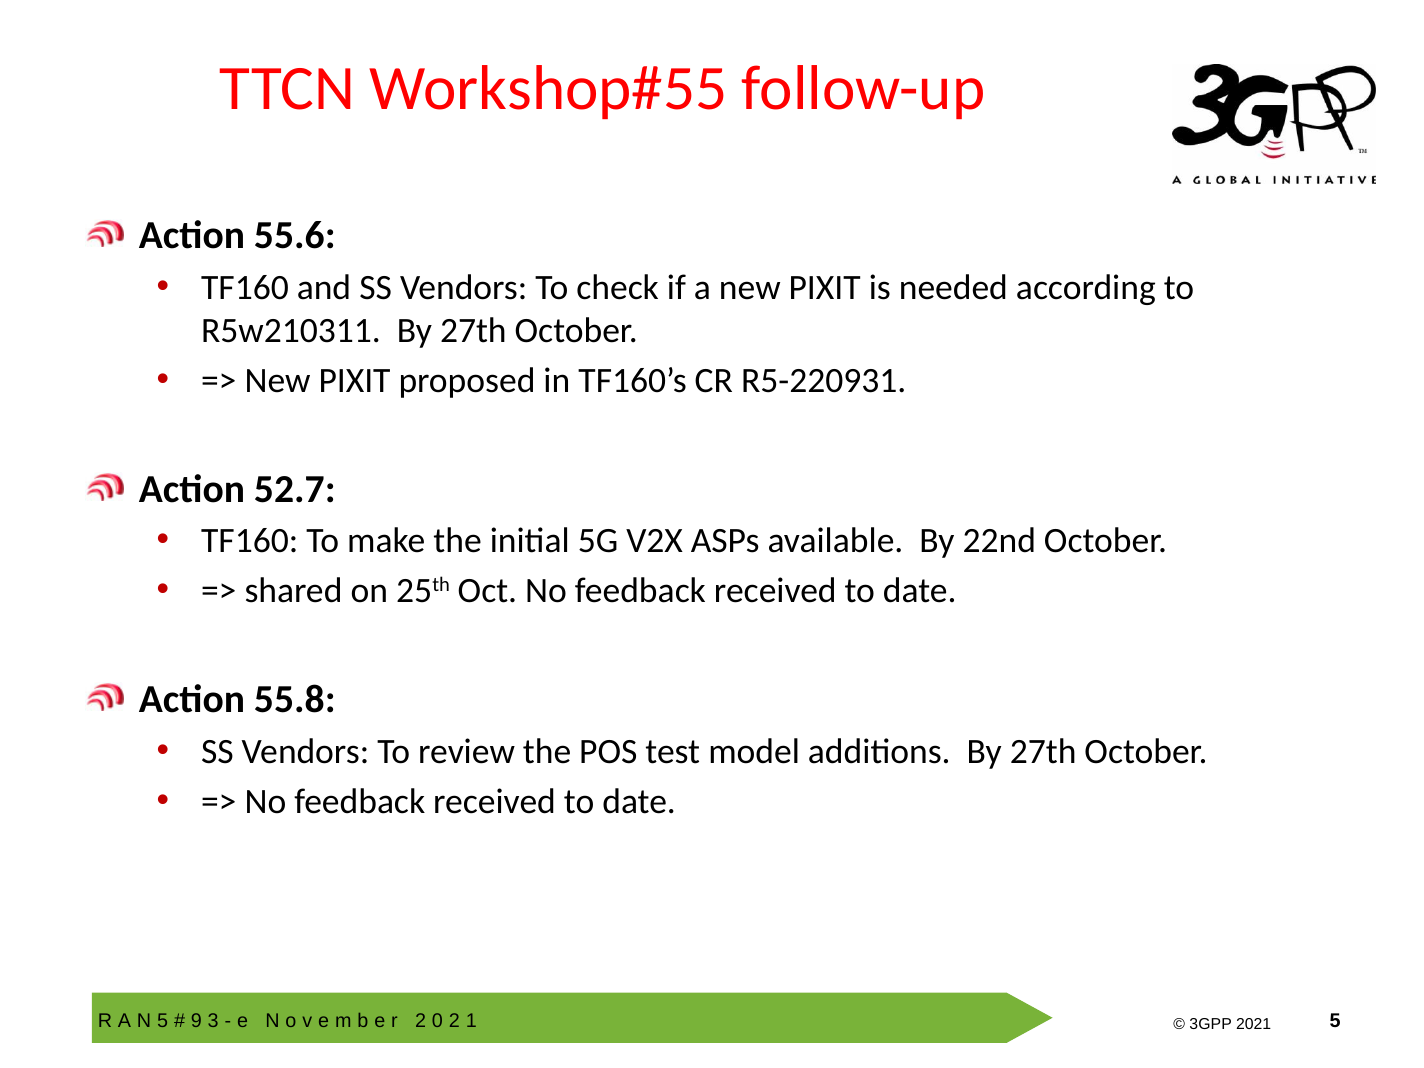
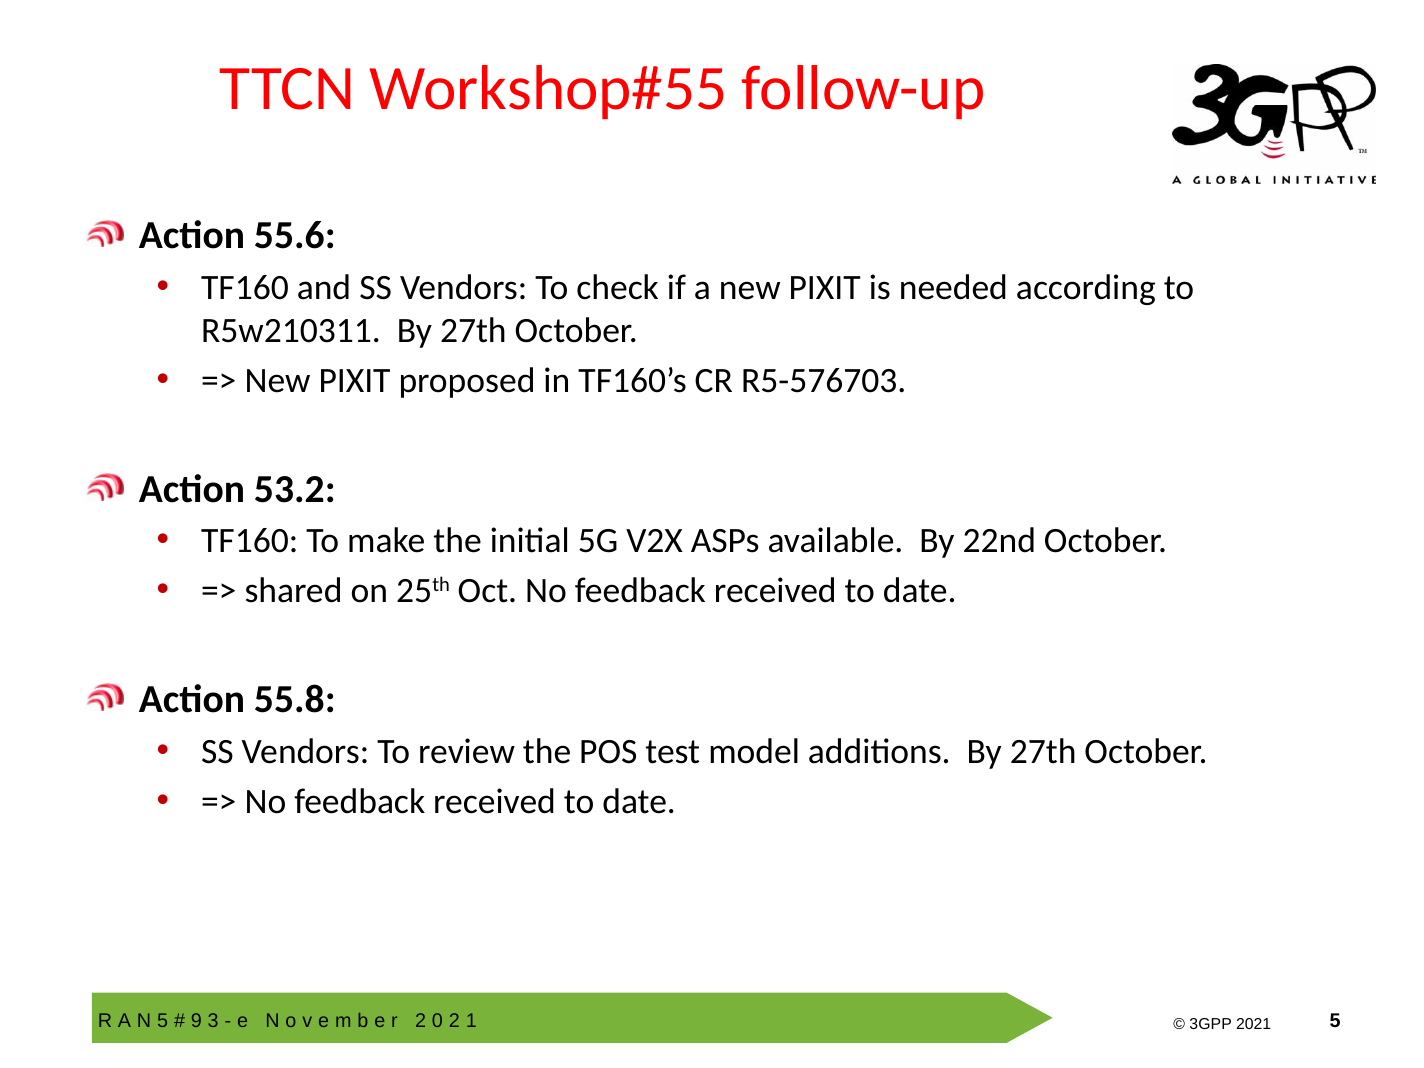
R5-220931: R5-220931 -> R5-576703
52.7: 52.7 -> 53.2
